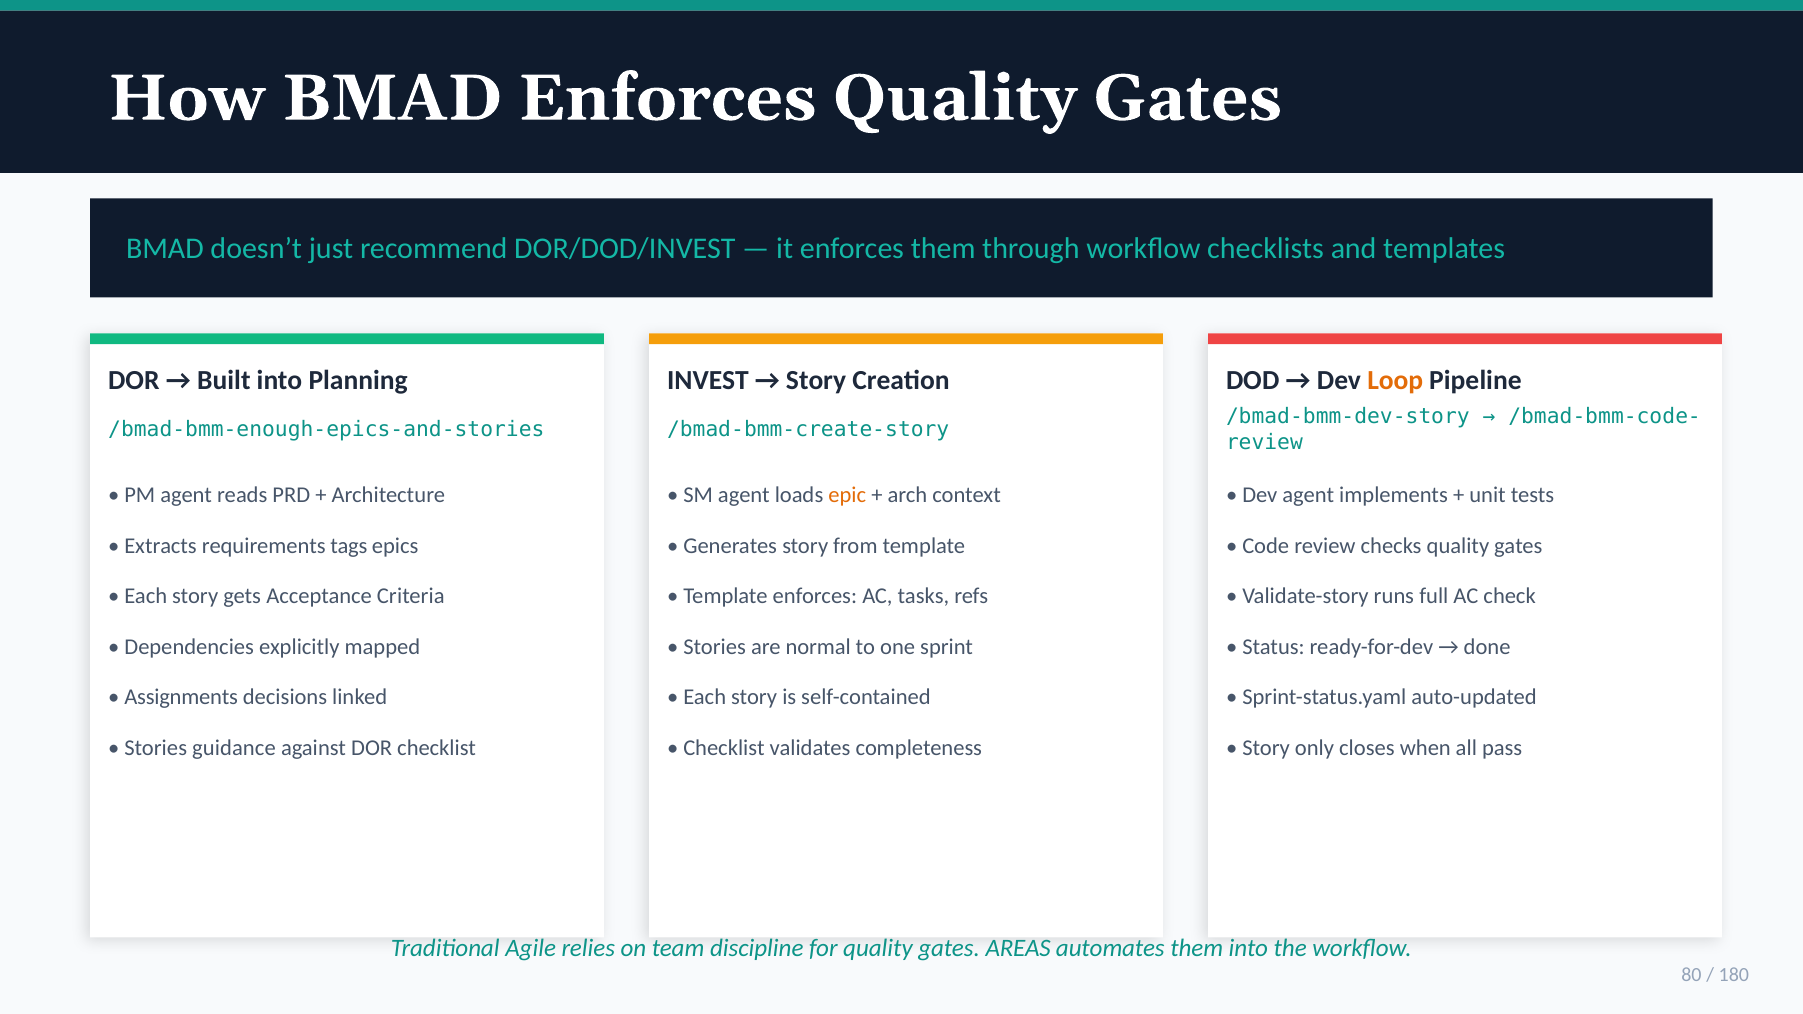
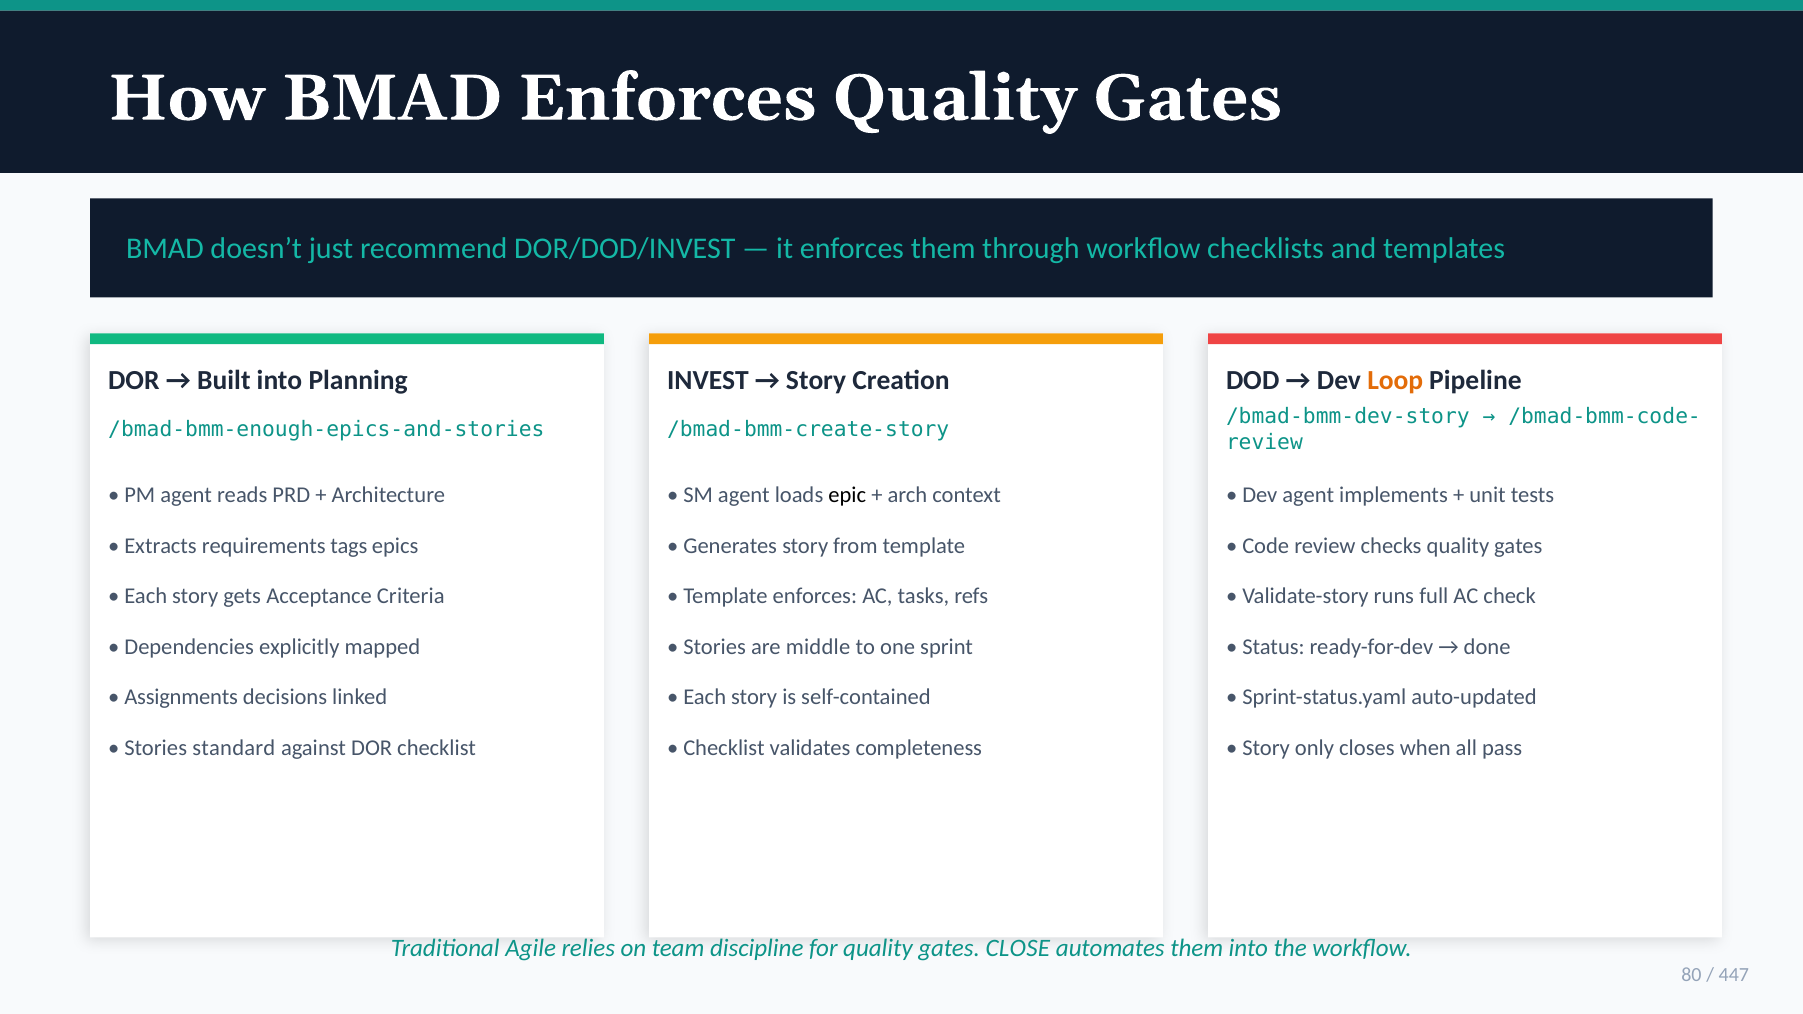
epic colour: orange -> black
normal: normal -> middle
guidance: guidance -> standard
AREAS: AREAS -> CLOSE
180: 180 -> 447
